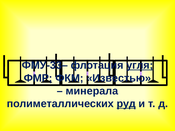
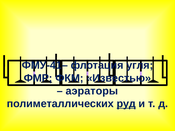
ФМУ-33–: ФМУ-33– -> ФМУ-41–
угля underline: present -> none
минерала: минерала -> аэраторы
